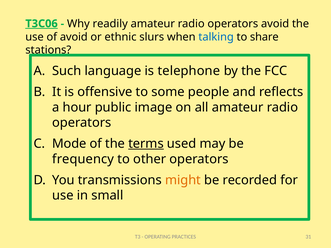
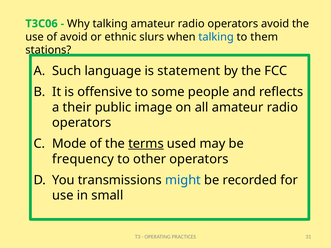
T3C06 underline: present -> none
Why readily: readily -> talking
share: share -> them
telephone: telephone -> statement
hour: hour -> their
might colour: orange -> blue
